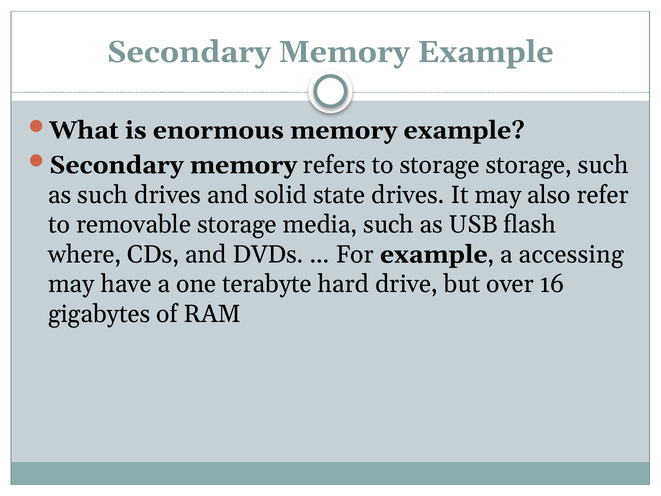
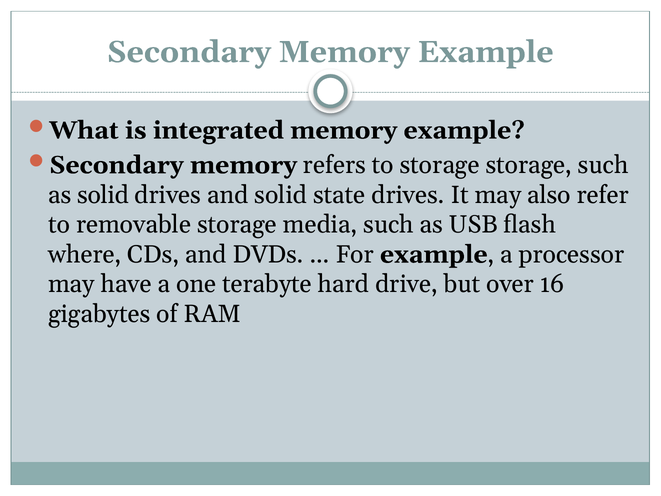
enormous: enormous -> integrated
as such: such -> solid
accessing: accessing -> processor
